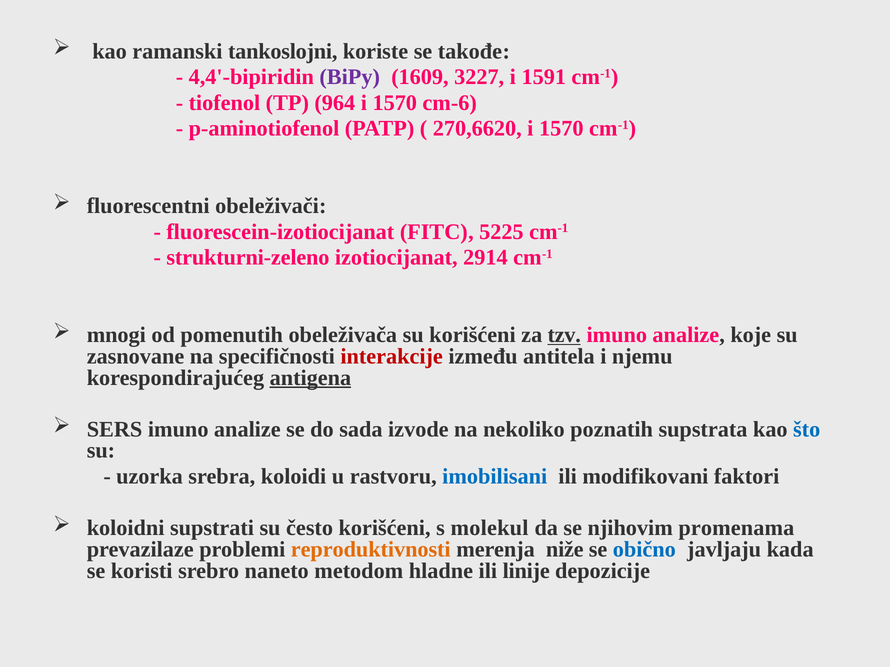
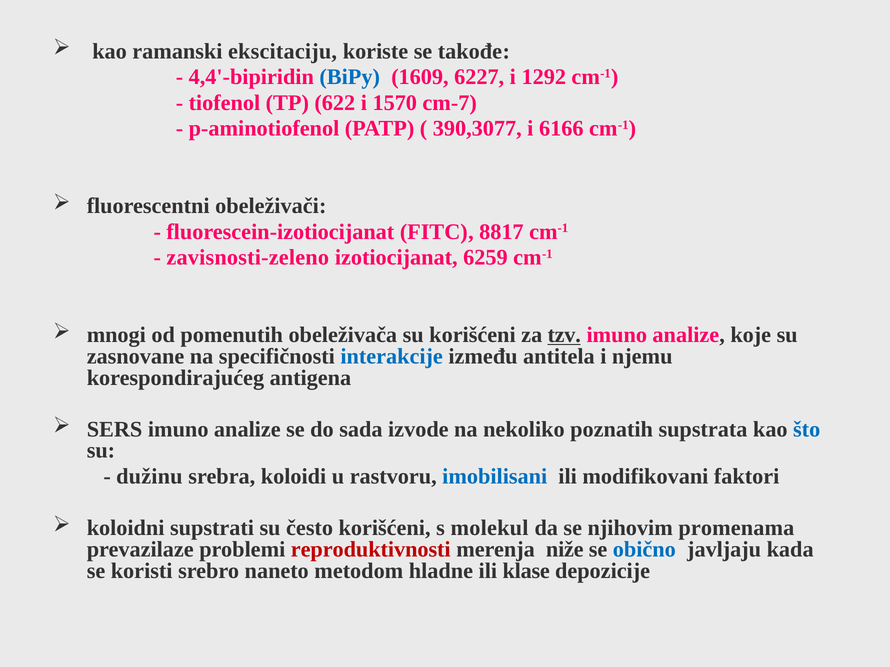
tankoslojni: tankoslojni -> ekscitaciju
BiPy colour: purple -> blue
3227: 3227 -> 6227
1591: 1591 -> 1292
964: 964 -> 622
cm-6: cm-6 -> cm-7
270,6620: 270,6620 -> 390,3077
1570 at (561, 129): 1570 -> 6166
5225: 5225 -> 8817
strukturni-zeleno: strukturni-zeleno -> zavisnosti-zeleno
2914: 2914 -> 6259
interakcije colour: red -> blue
antigena underline: present -> none
uzorka: uzorka -> dužinu
reproduktivnosti colour: orange -> red
linije: linije -> klase
